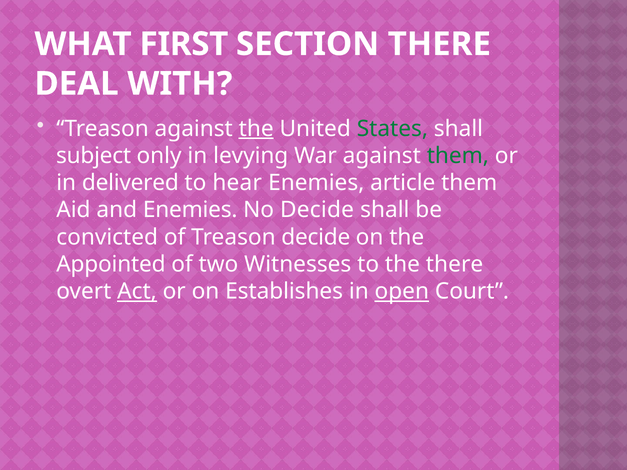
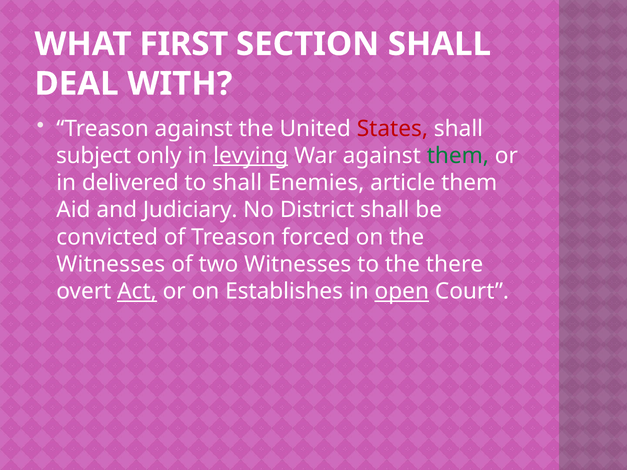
SECTION THERE: THERE -> SHALL
the at (256, 129) underline: present -> none
States colour: green -> red
levying underline: none -> present
to hear: hear -> shall
and Enemies: Enemies -> Judiciary
No Decide: Decide -> District
Treason decide: decide -> forced
Appointed at (111, 264): Appointed -> Witnesses
